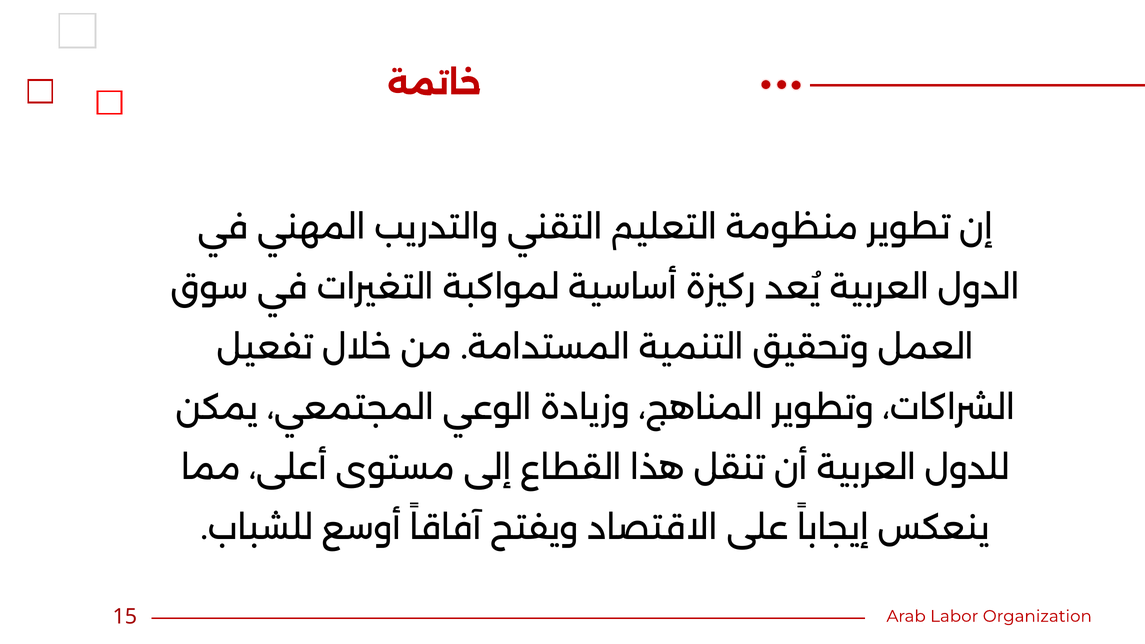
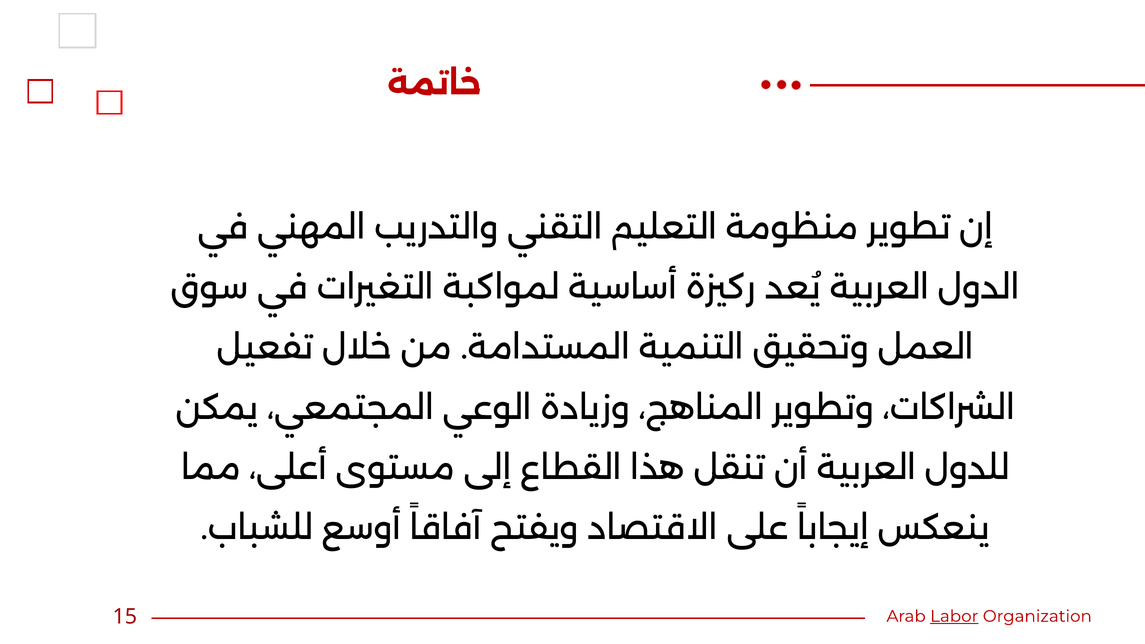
Labor underline: none -> present
